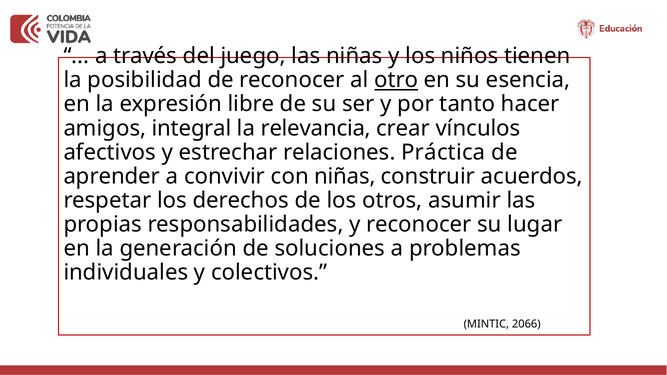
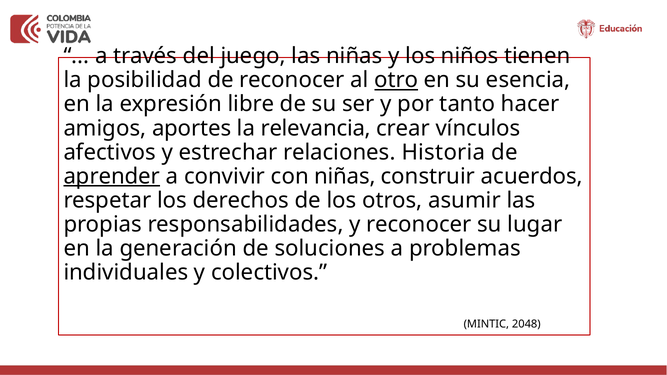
integral: integral -> aportes
Práctica: Práctica -> Historia
aprender underline: none -> present
2066: 2066 -> 2048
